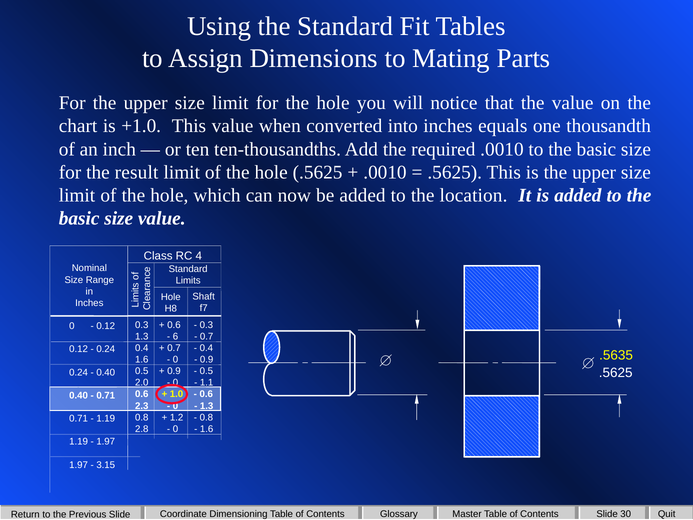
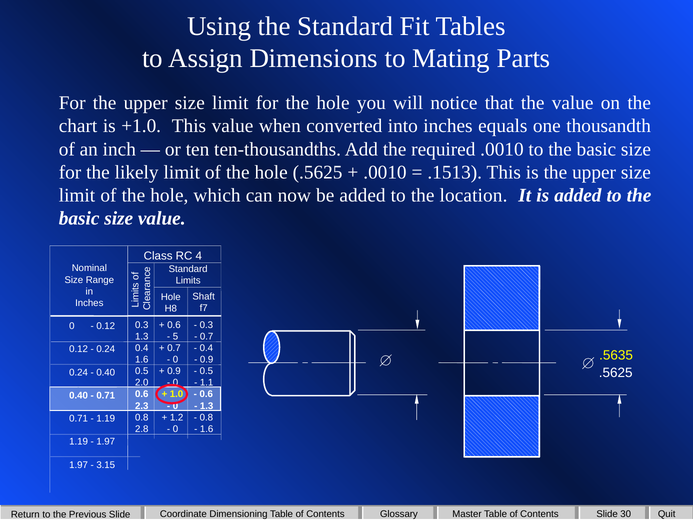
result: result -> likely
.5625 at (455, 172): .5625 -> .1513
6: 6 -> 5
